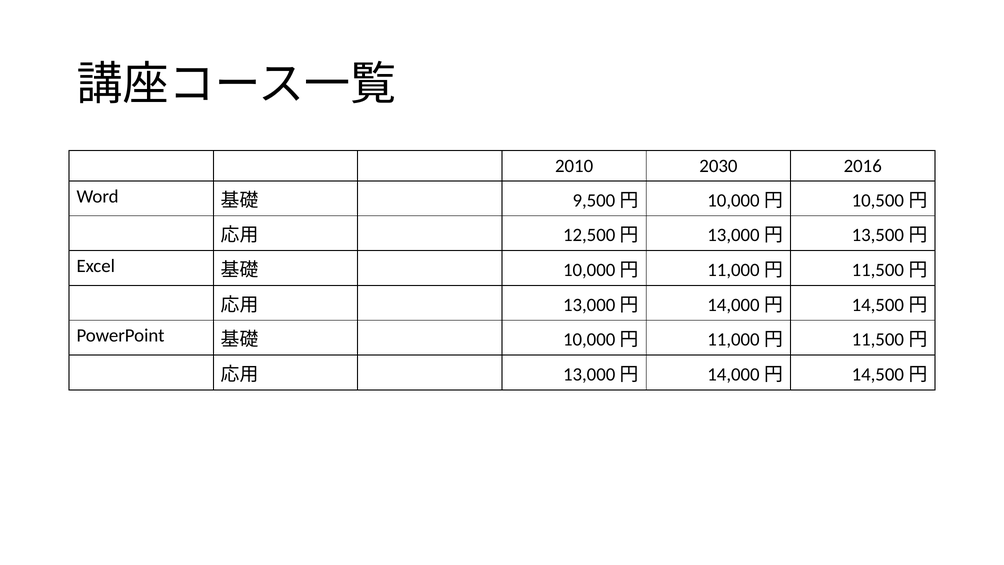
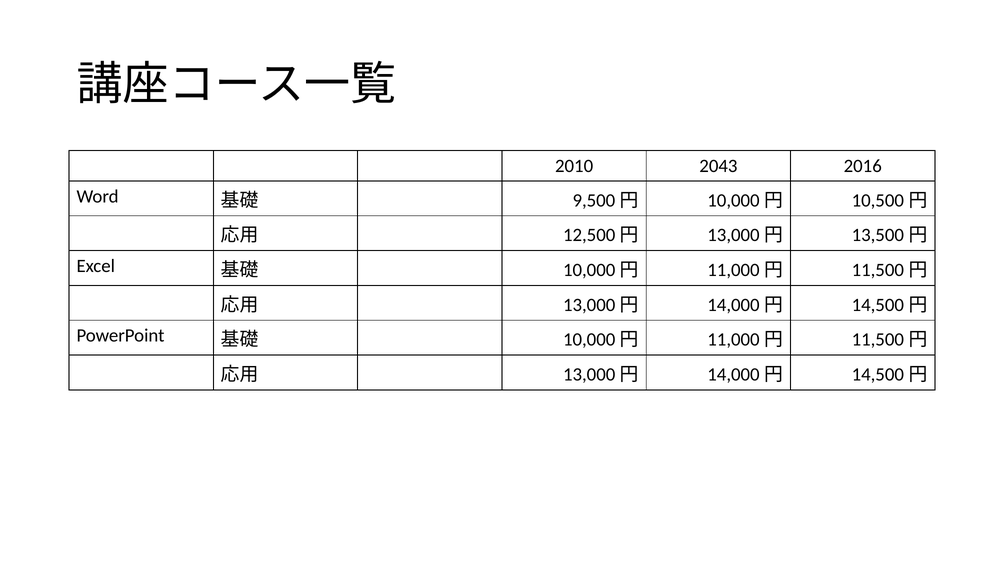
2030: 2030 -> 2043
